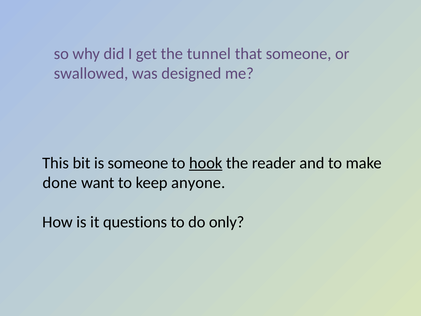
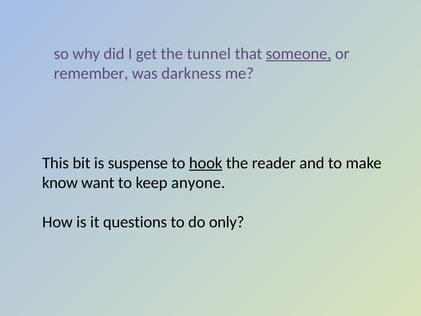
someone at (299, 54) underline: none -> present
swallowed: swallowed -> remember
designed: designed -> darkness
is someone: someone -> suspense
done: done -> know
